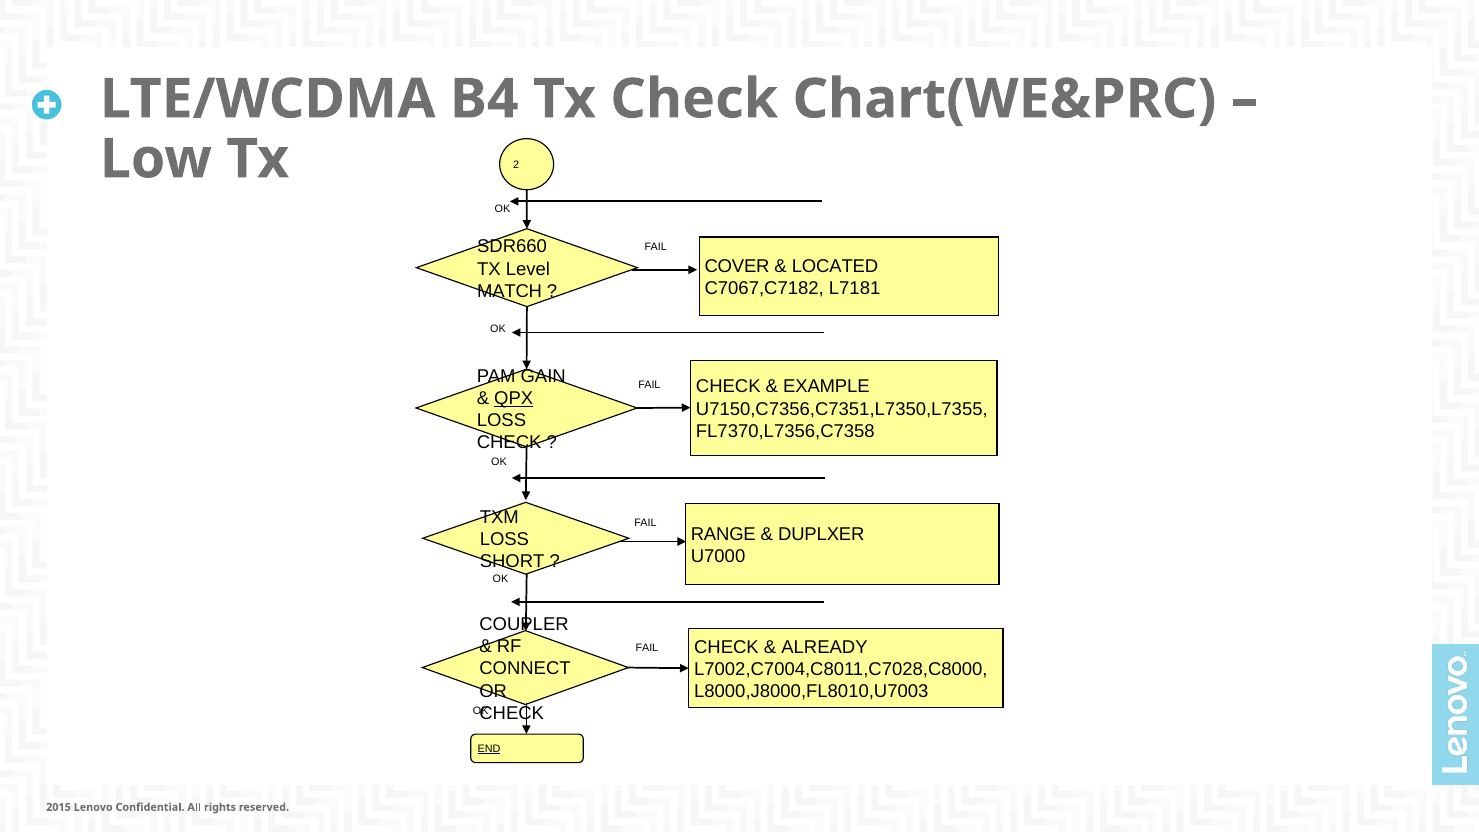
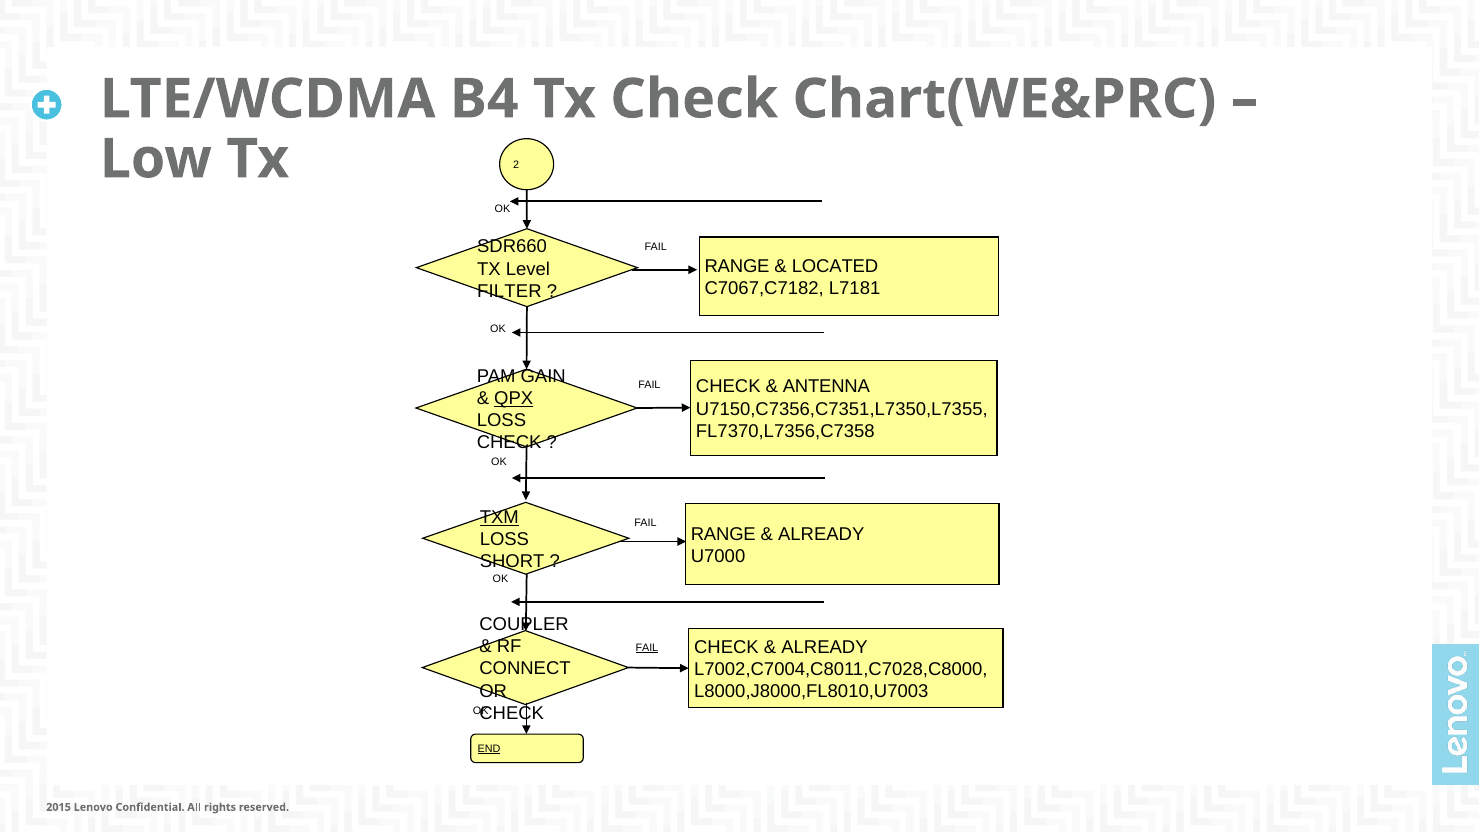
COVER at (737, 267): COVER -> RANGE
MATCH: MATCH -> FILTER
EXAMPLE: EXAMPLE -> ANTENNA
TXM underline: none -> present
DUPLXER at (821, 534): DUPLXER -> ALREADY
FAIL at (647, 647) underline: none -> present
